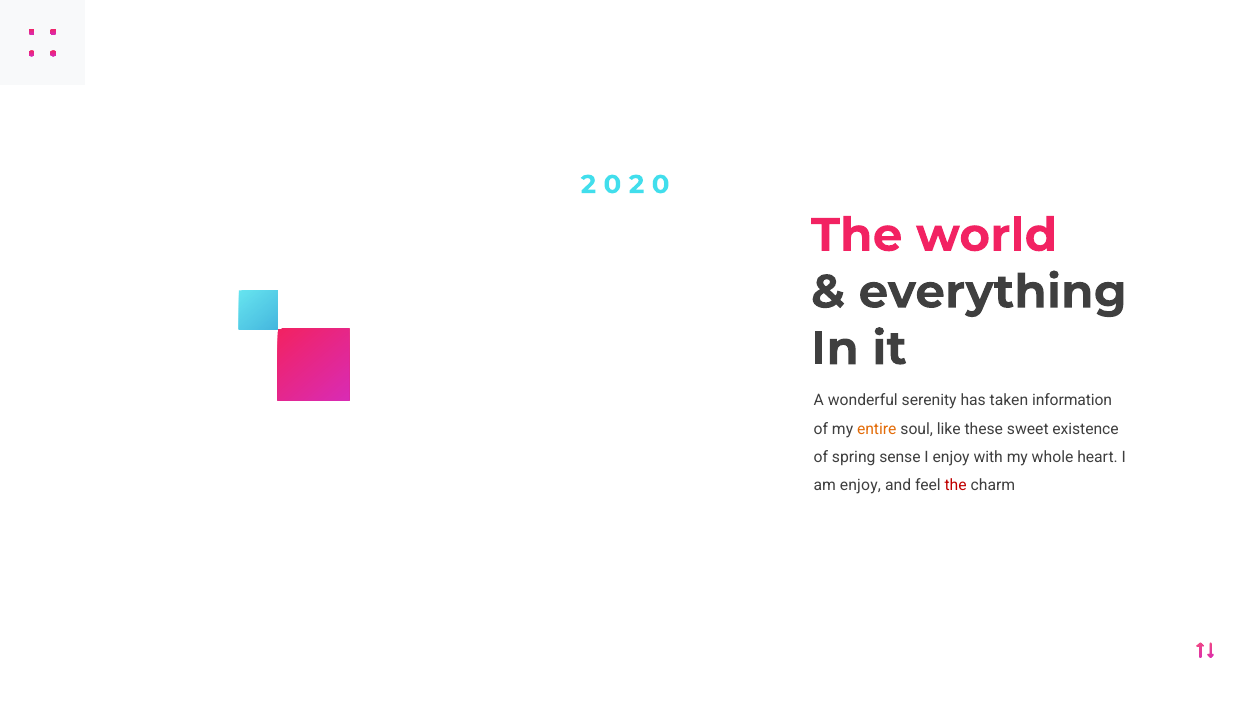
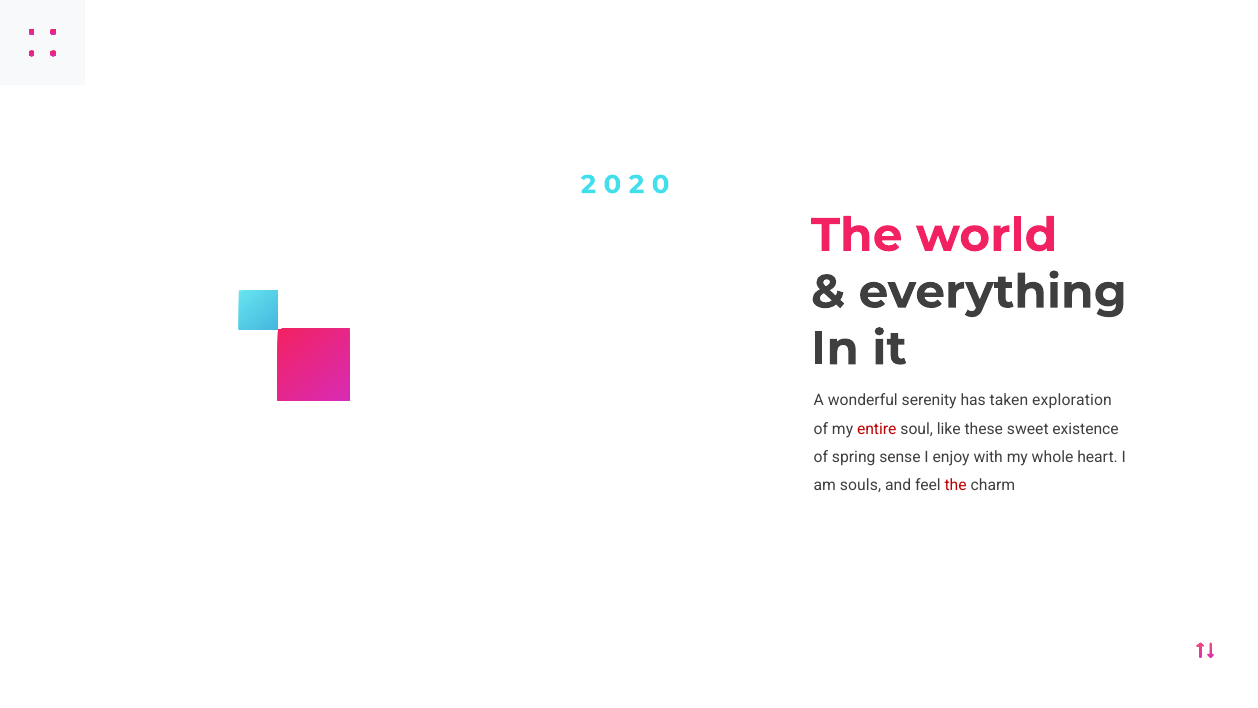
information: information -> exploration
entire colour: orange -> red
am enjoy: enjoy -> souls
